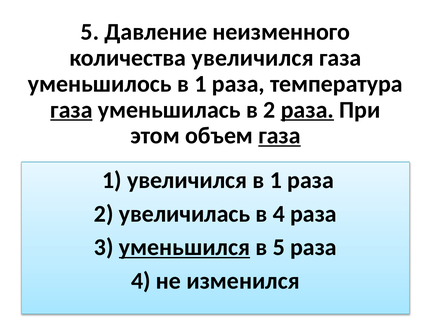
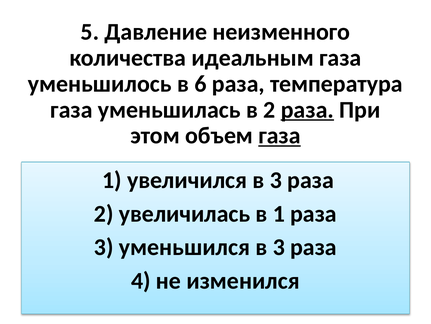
количества увеличился: увеличился -> идеальным
уменьшилось в 1: 1 -> 6
газа at (71, 110) underline: present -> none
увеличился в 1: 1 -> 3
в 4: 4 -> 1
уменьшился underline: present -> none
5 at (279, 247): 5 -> 3
